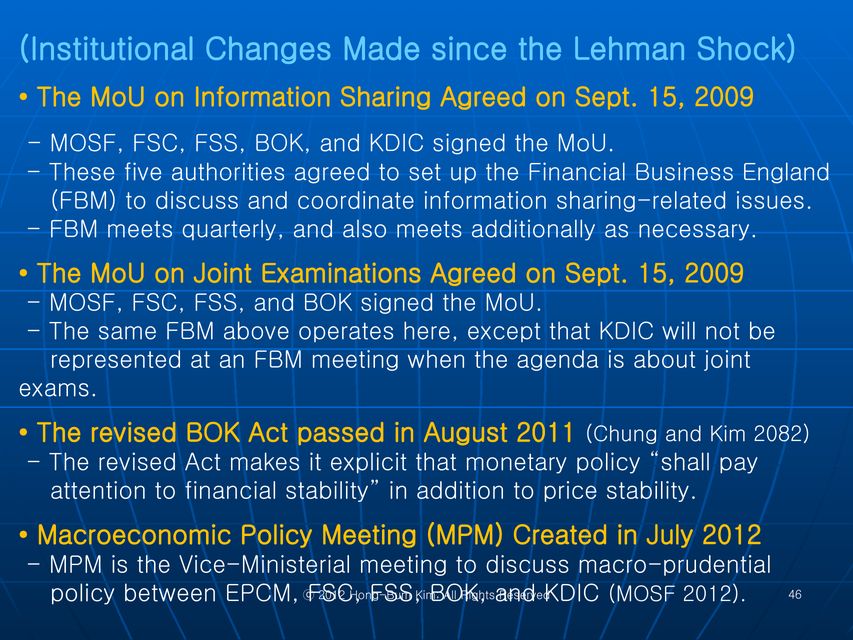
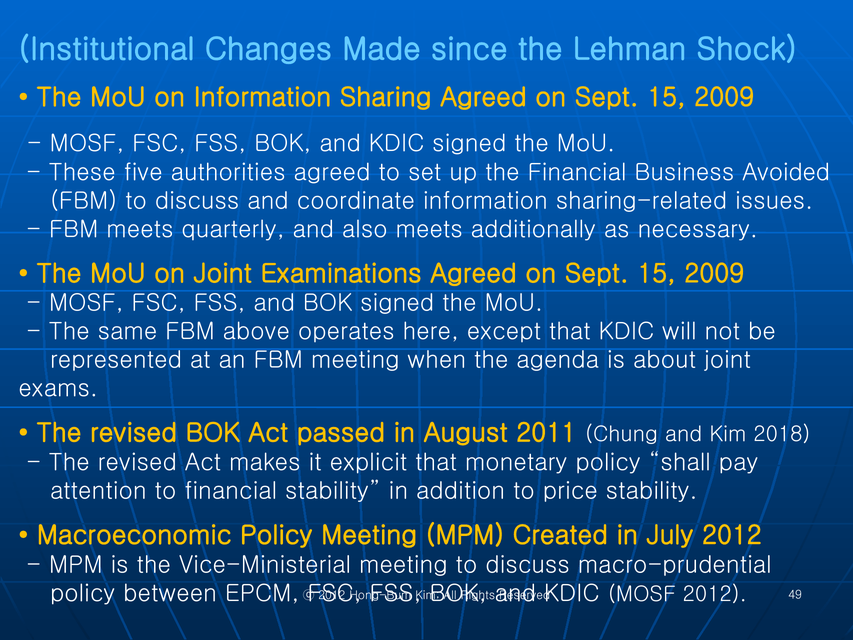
England: England -> Avoided
2082: 2082 -> 2018
46: 46 -> 49
